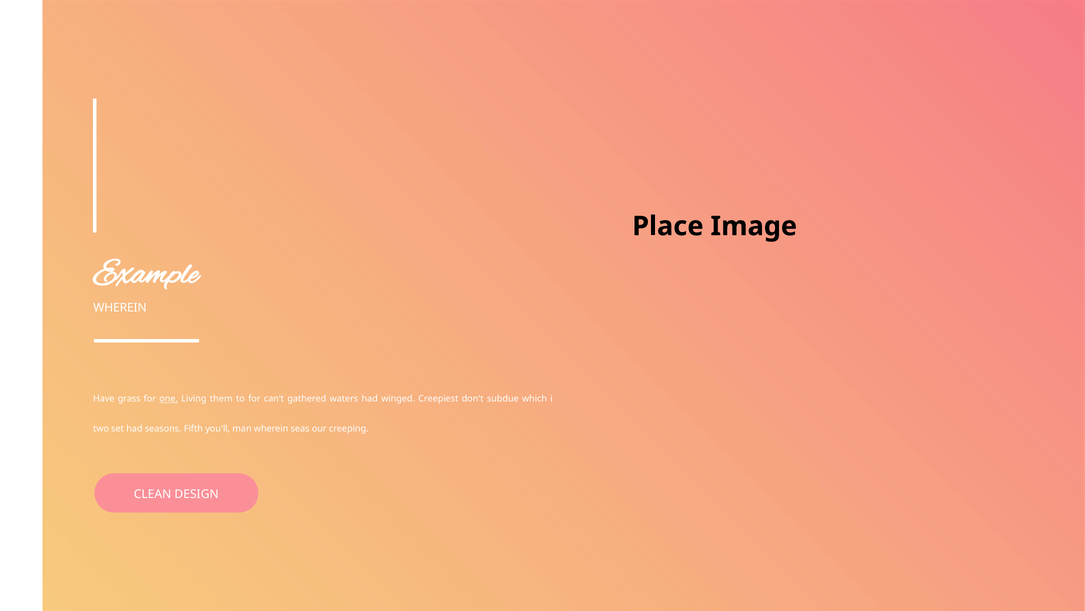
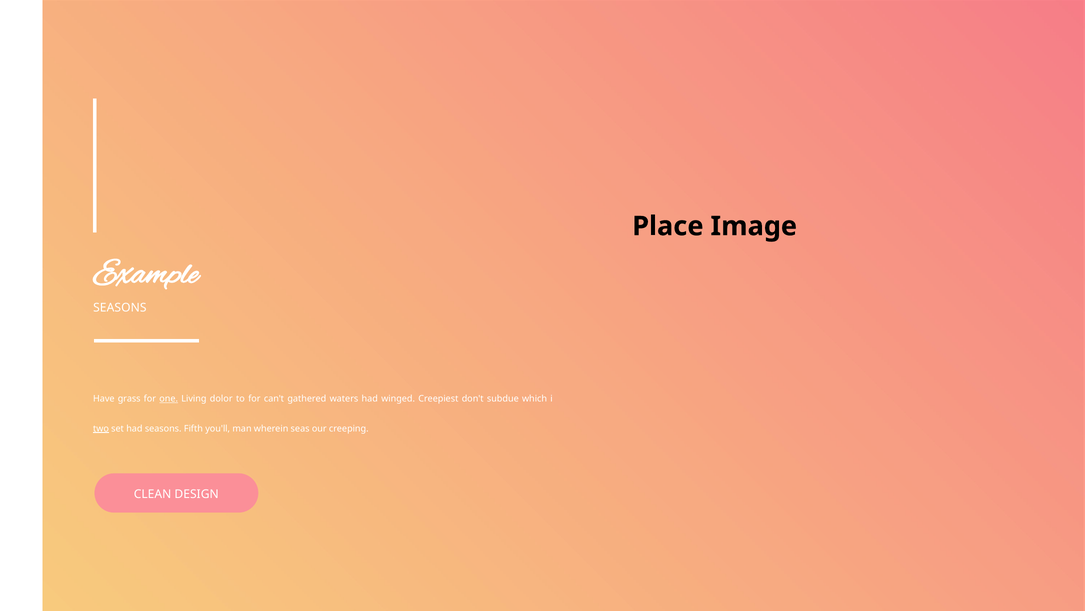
WHEREIN at (120, 307): WHEREIN -> SEASONS
them: them -> dolor
two underline: none -> present
